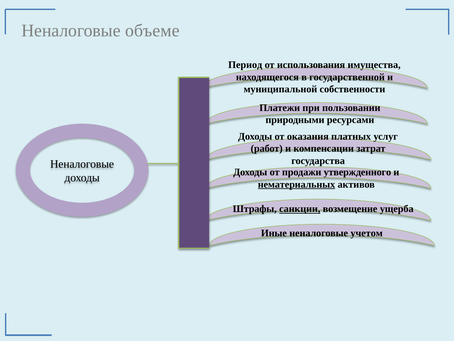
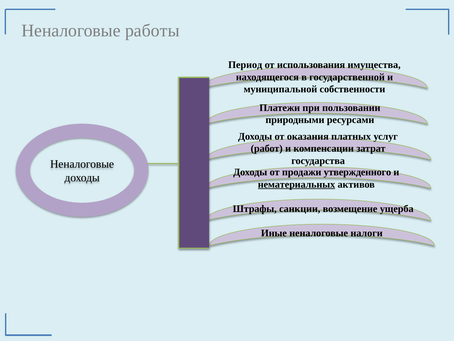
объеме: объеме -> работы
санкции underline: present -> none
учетом: учетом -> налоги
